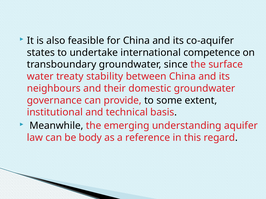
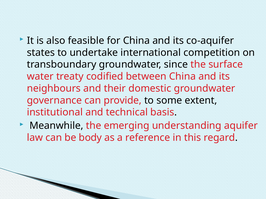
competence: competence -> competition
stability: stability -> codified
